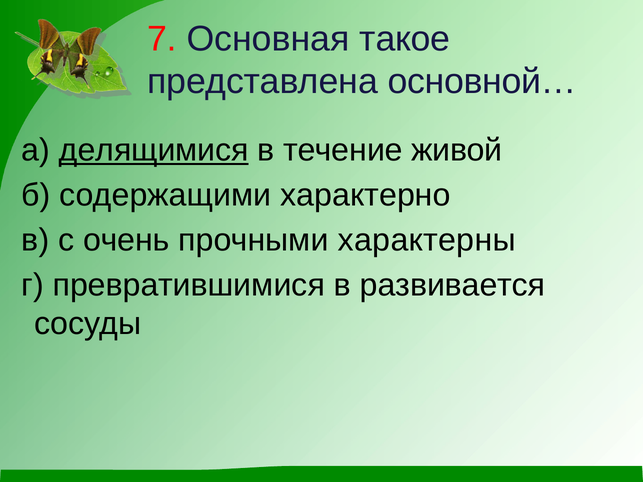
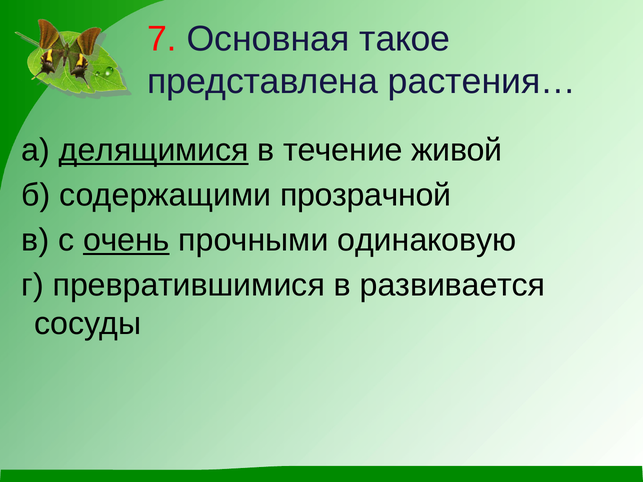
основной…: основной… -> растения…
характерно: характерно -> прозрачной
очень underline: none -> present
характерны: характерны -> одинаковую
